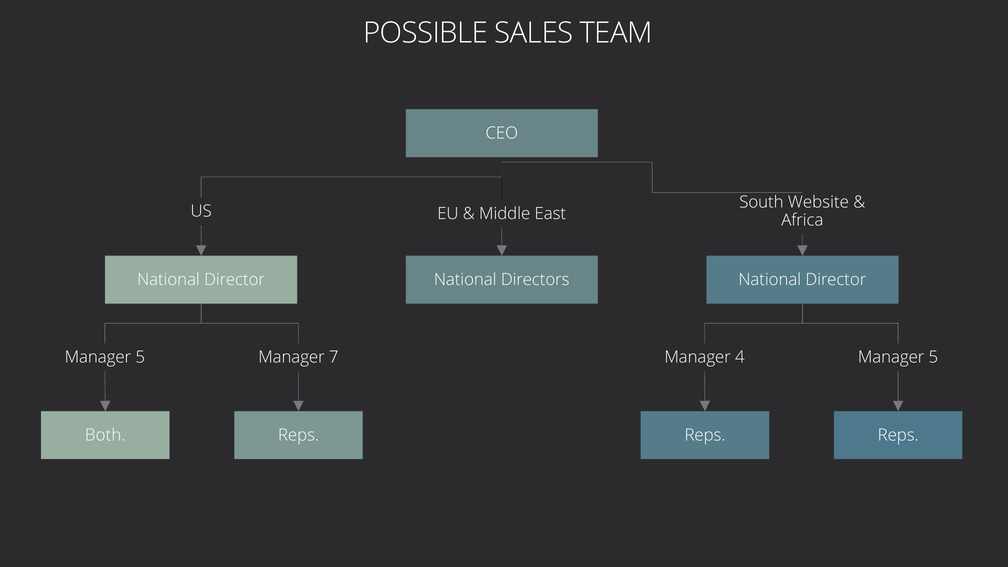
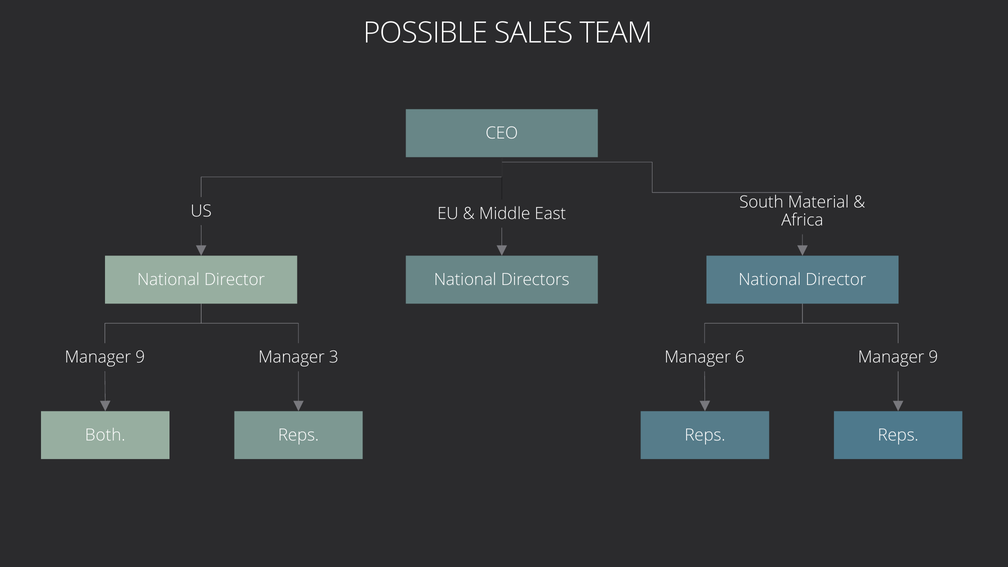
Website: Website -> Material
5 at (140, 357): 5 -> 9
7: 7 -> 3
4: 4 -> 6
5 at (933, 357): 5 -> 9
